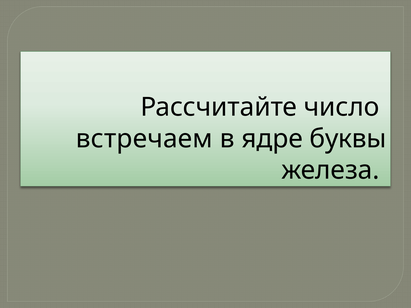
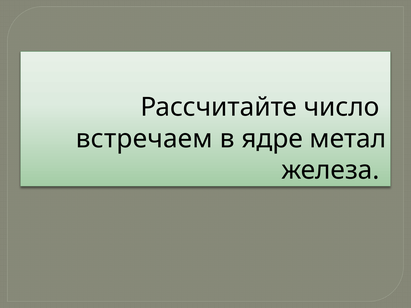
буквы: буквы -> метал
